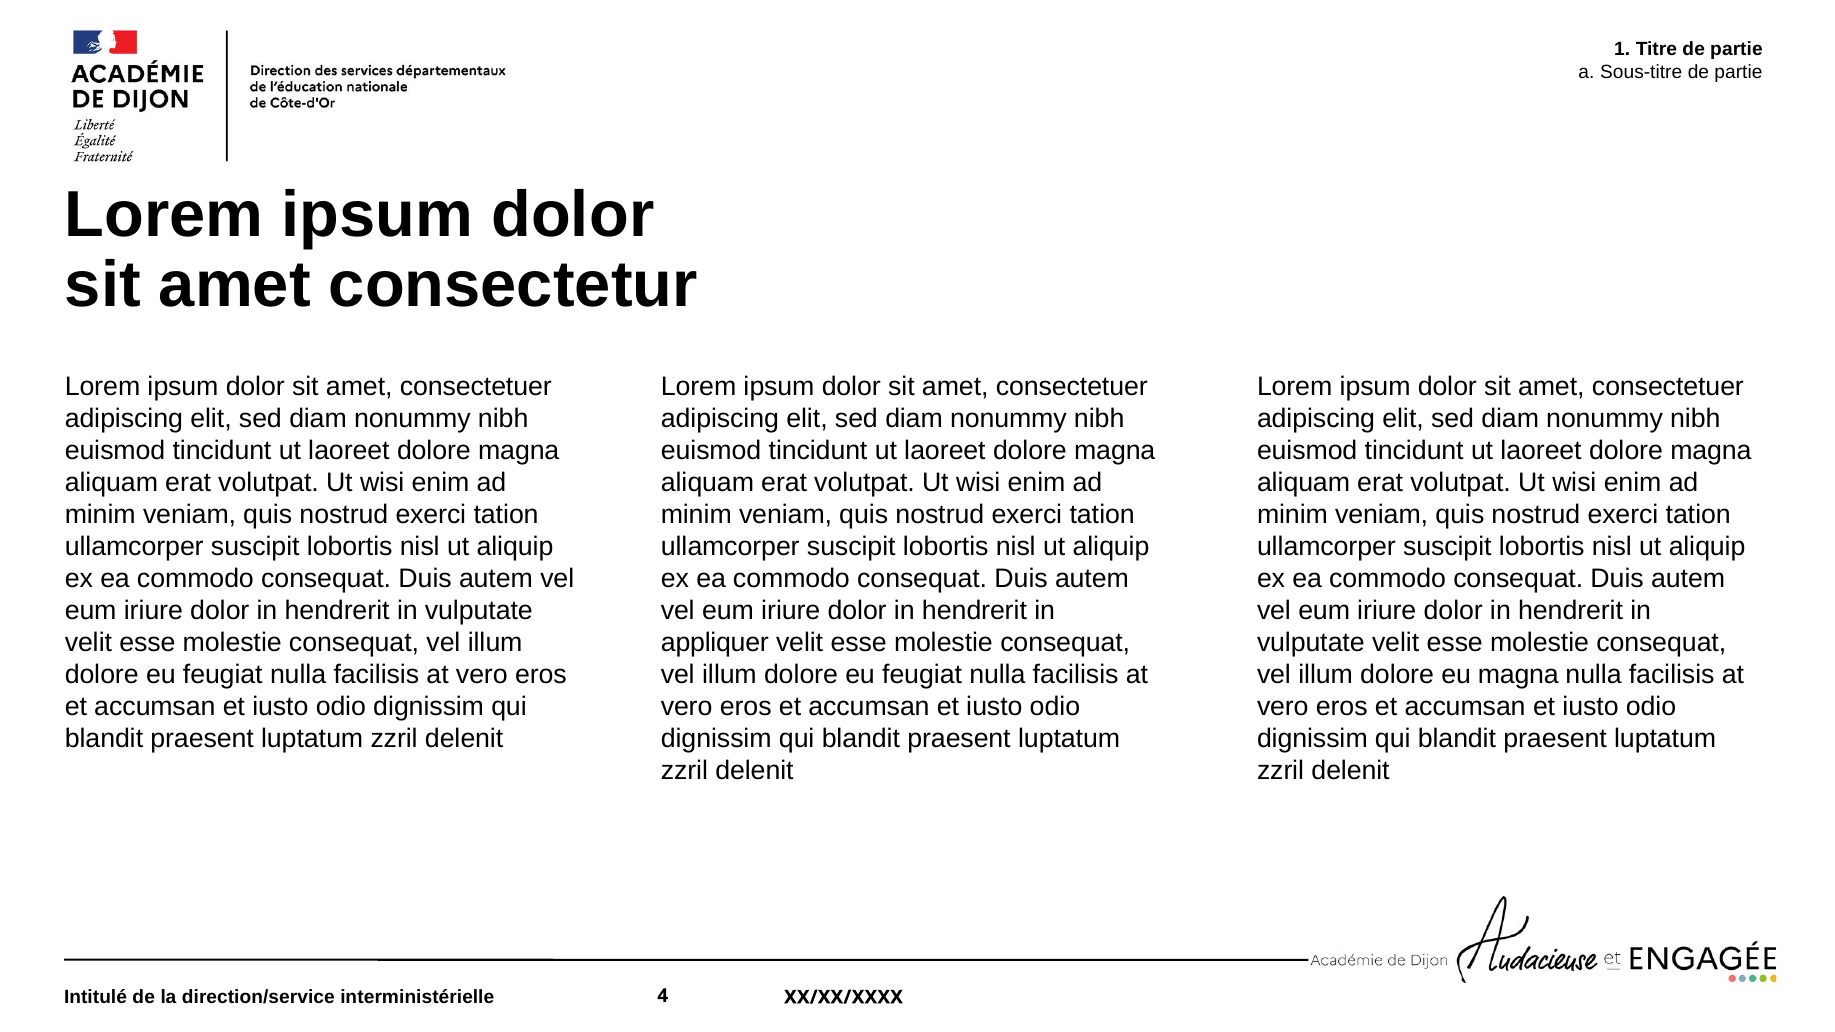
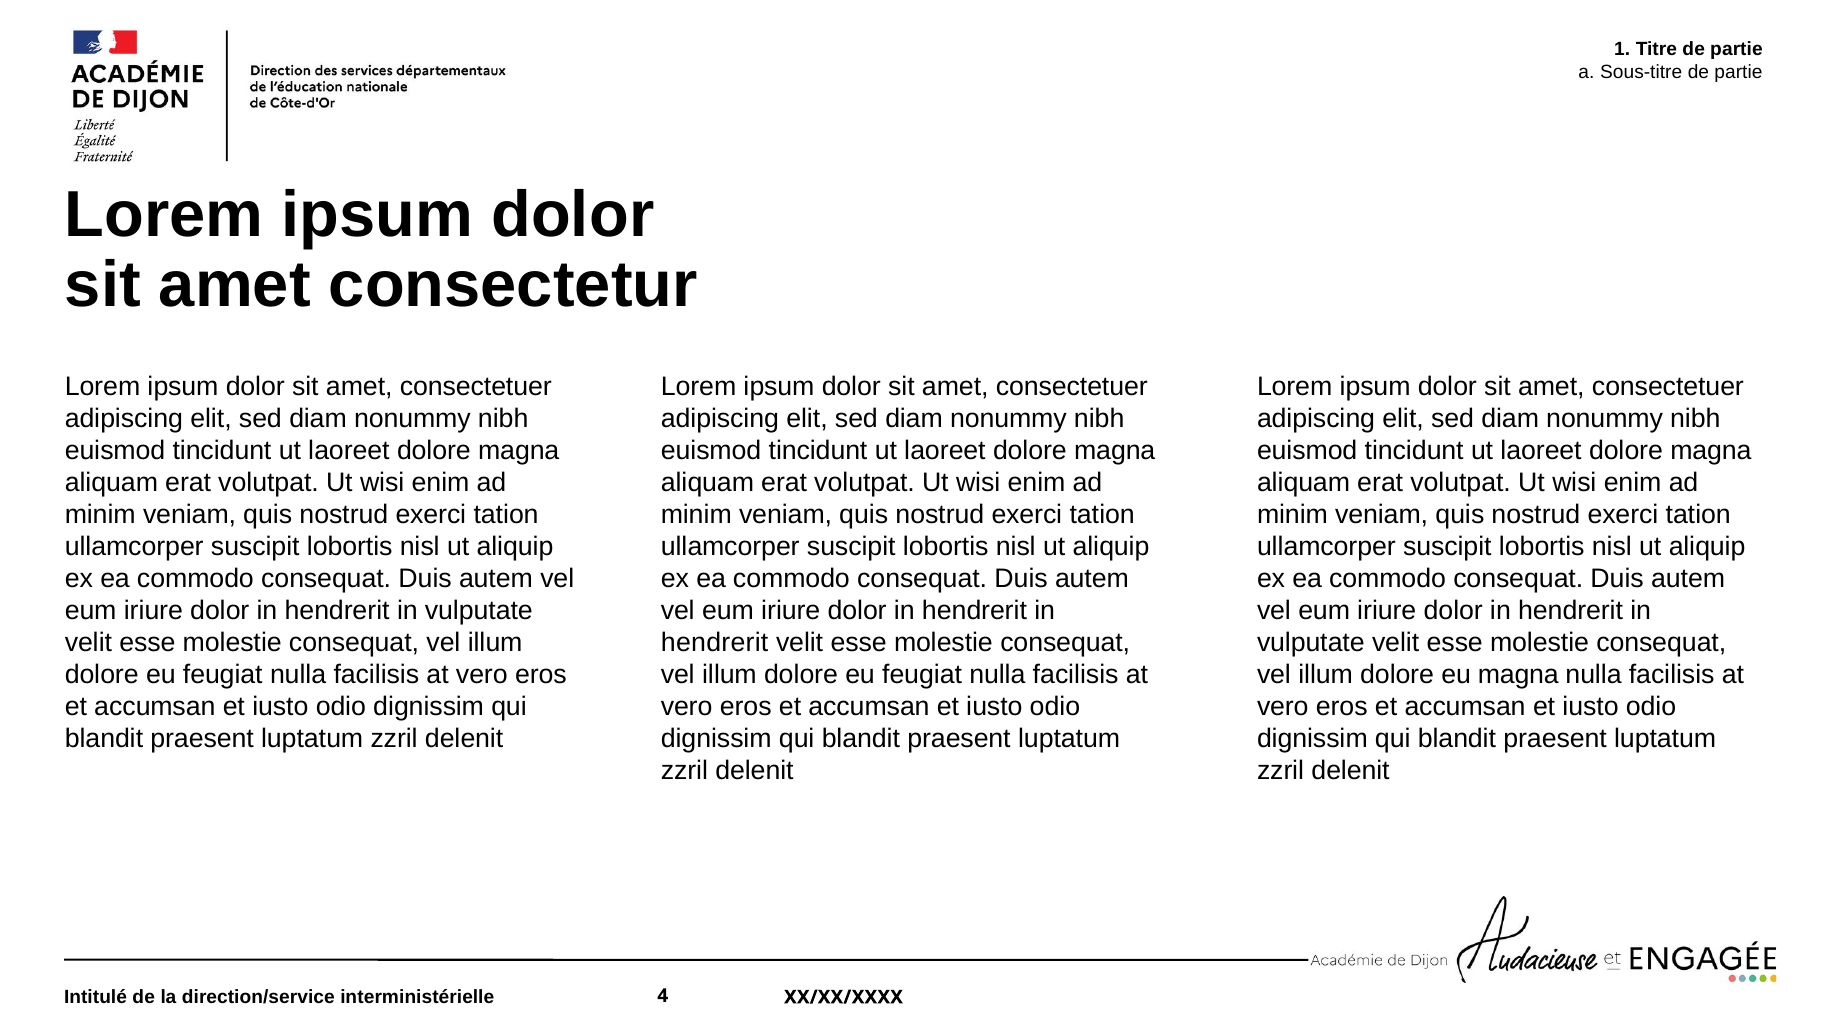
appliquer at (715, 643): appliquer -> hendrerit
